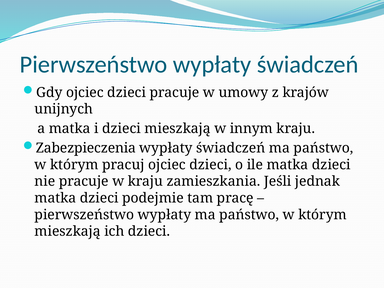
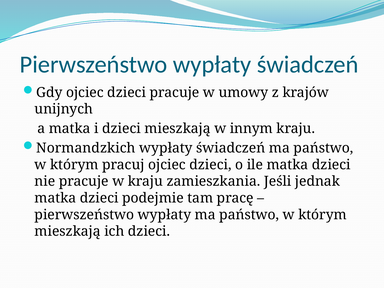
Zabezpieczenia: Zabezpieczenia -> Normandzkich
